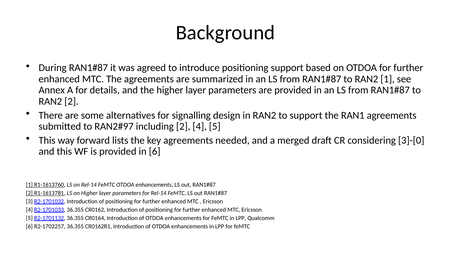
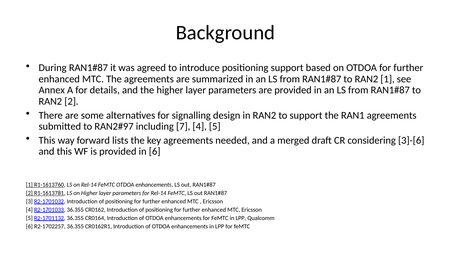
including 2: 2 -> 7
3]-[0: 3]-[0 -> 3]-[6
